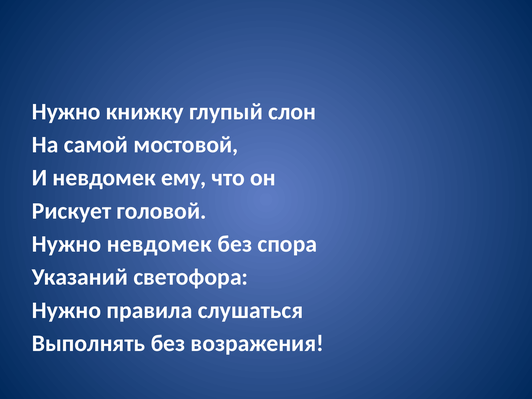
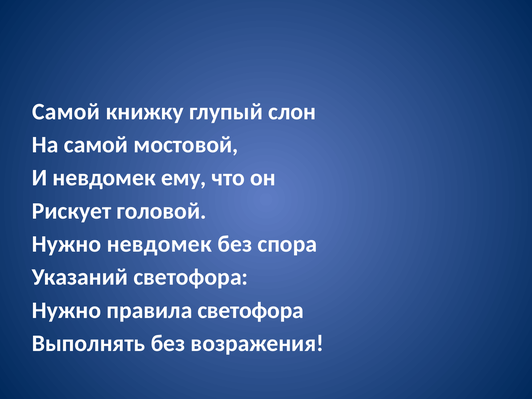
Нужно at (66, 112): Нужно -> Самой
правила слушаться: слушаться -> светофора
